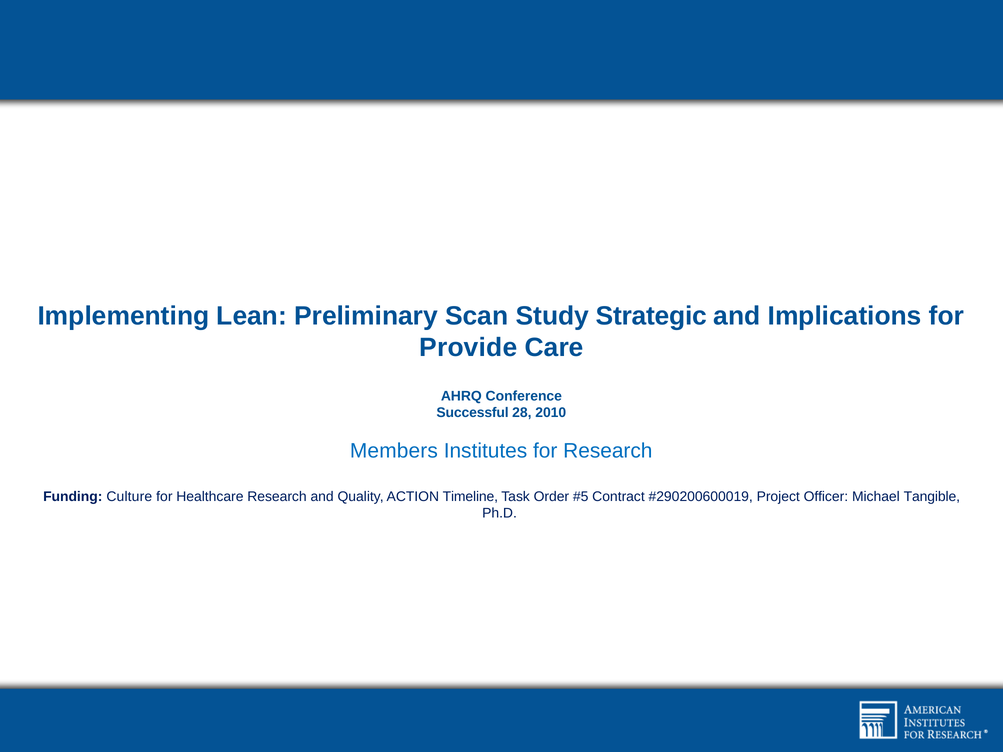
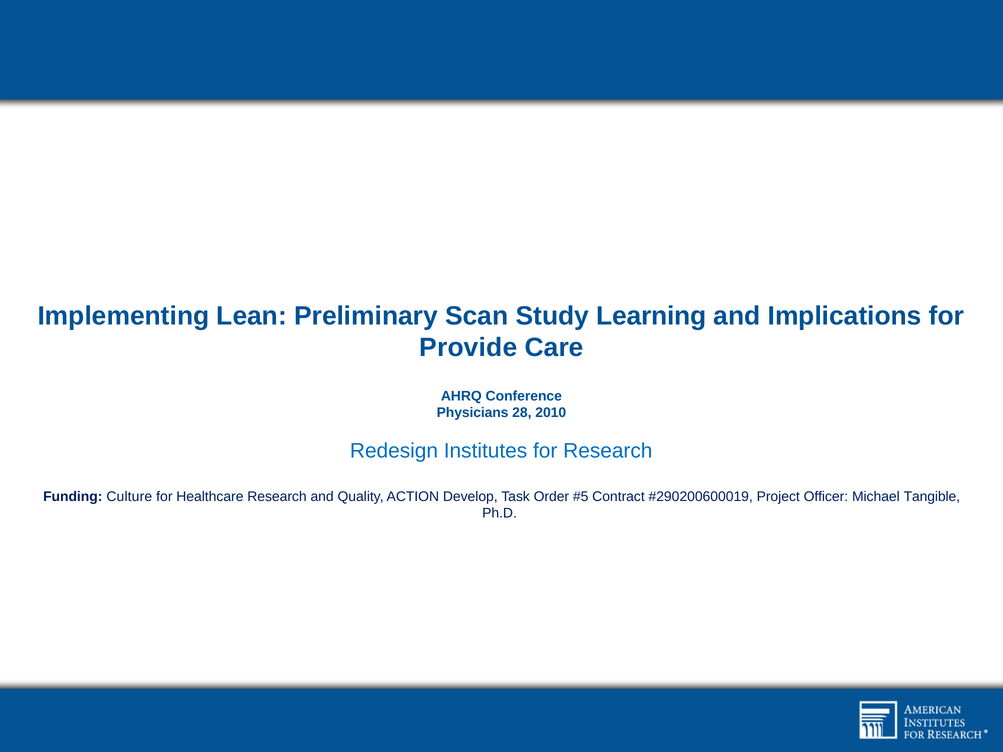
Strategic: Strategic -> Learning
Successful: Successful -> Physicians
Members: Members -> Redesign
Timeline: Timeline -> Develop
